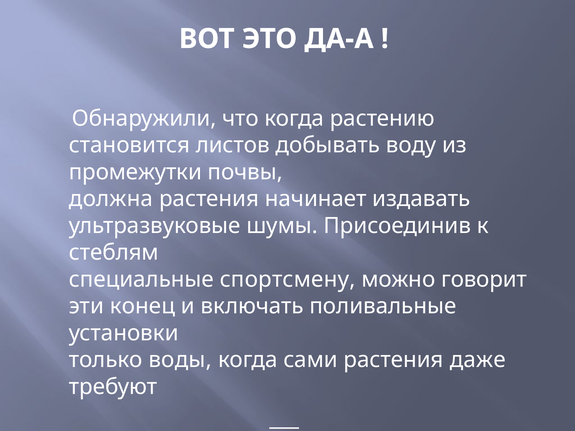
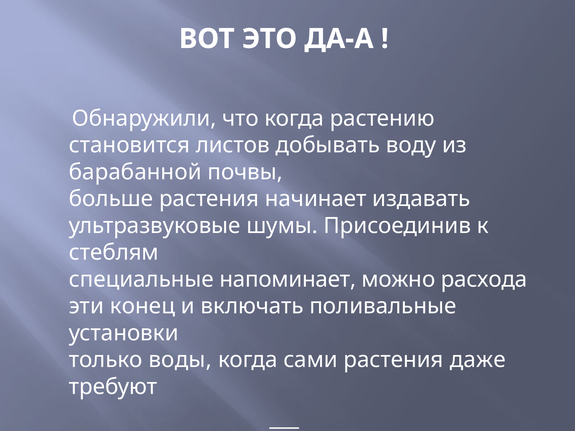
промежутки: промежутки -> барабанной
должна: должна -> больше
спортсмену: спортсмену -> напоминает
говорит: говорит -> расхода
